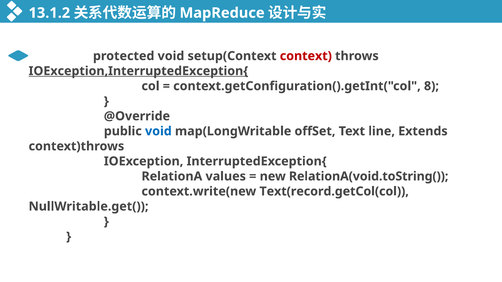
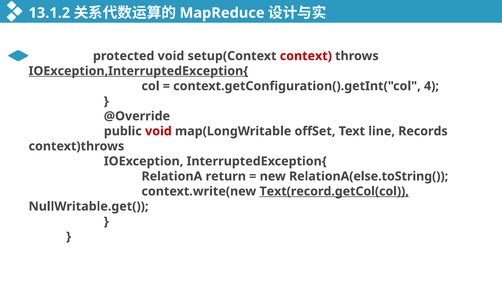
8: 8 -> 4
void at (158, 131) colour: blue -> red
Extends: Extends -> Records
values: values -> return
RelationA(void.toString(: RelationA(void.toString( -> RelationA(else.toString(
Text(record.getCol(col underline: none -> present
